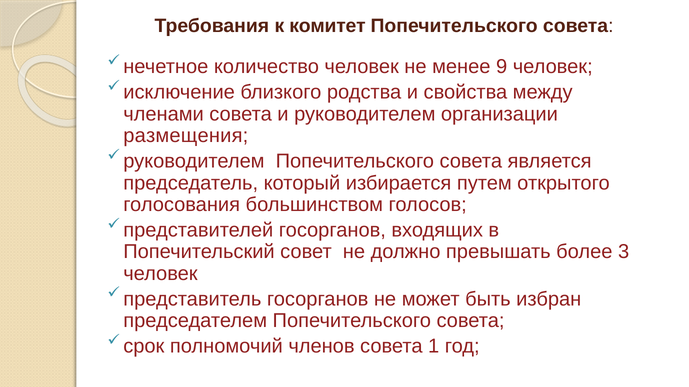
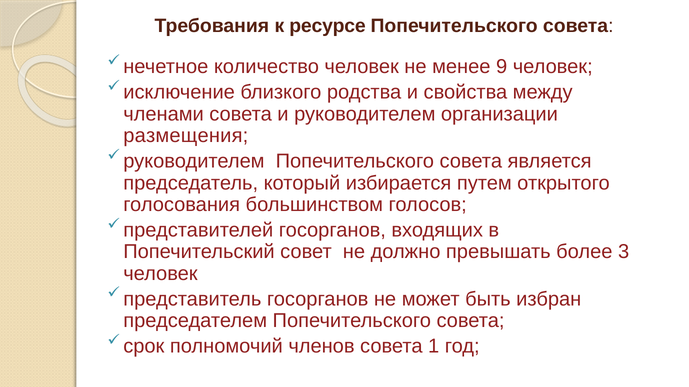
комитет: комитет -> ресурсе
